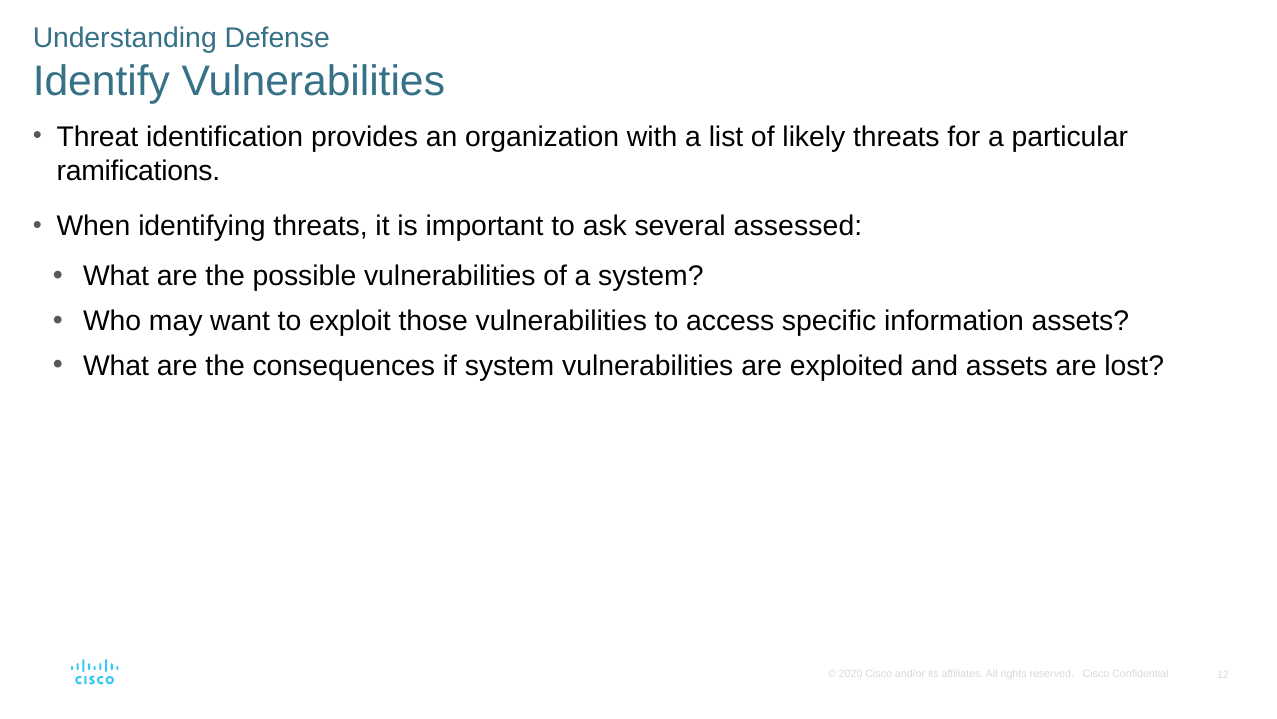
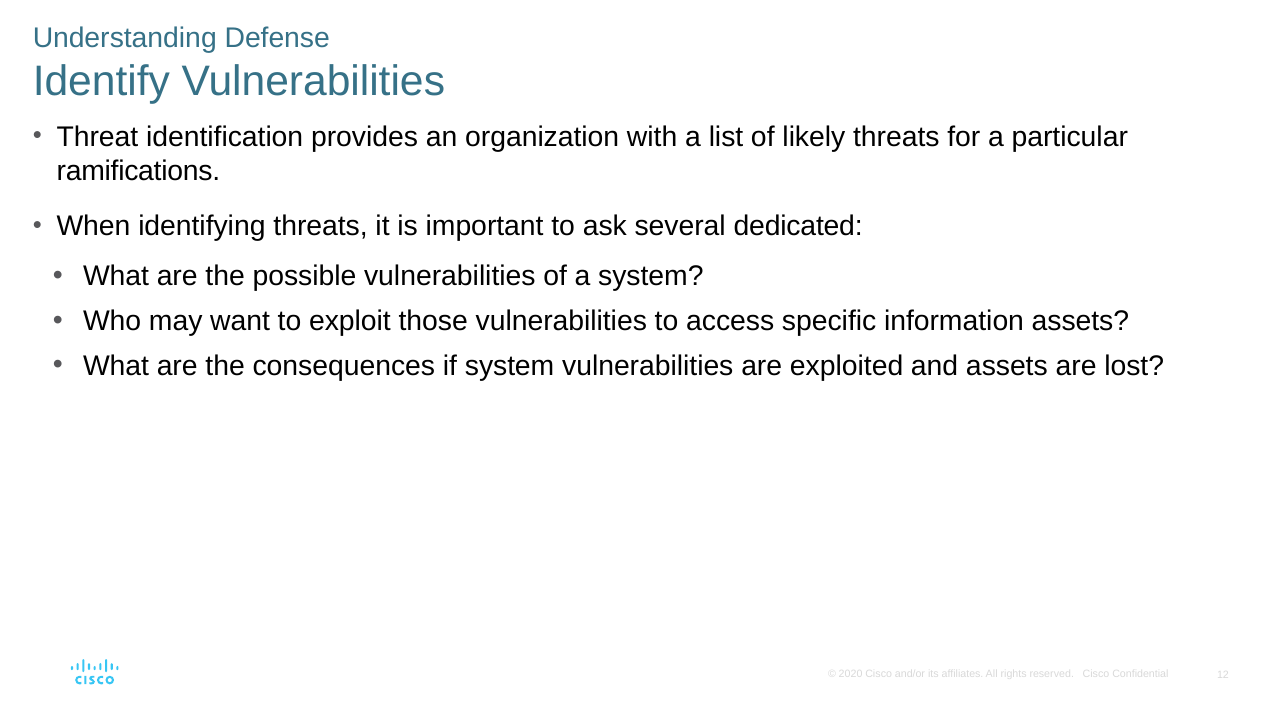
assessed: assessed -> dedicated
